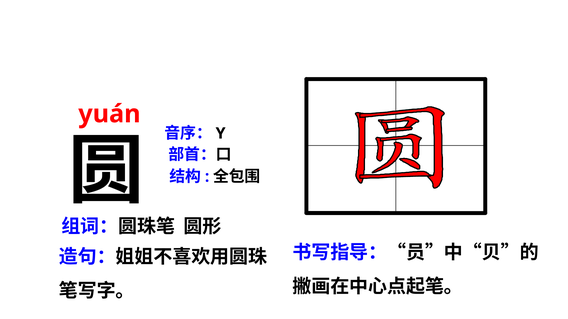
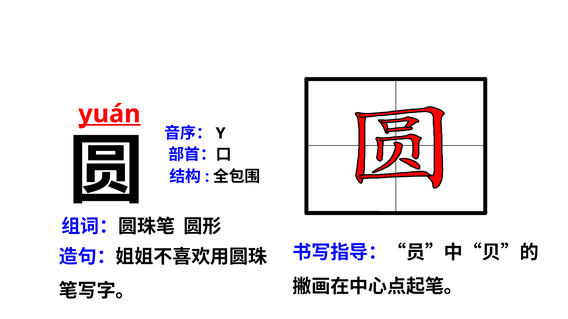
yuán underline: none -> present
